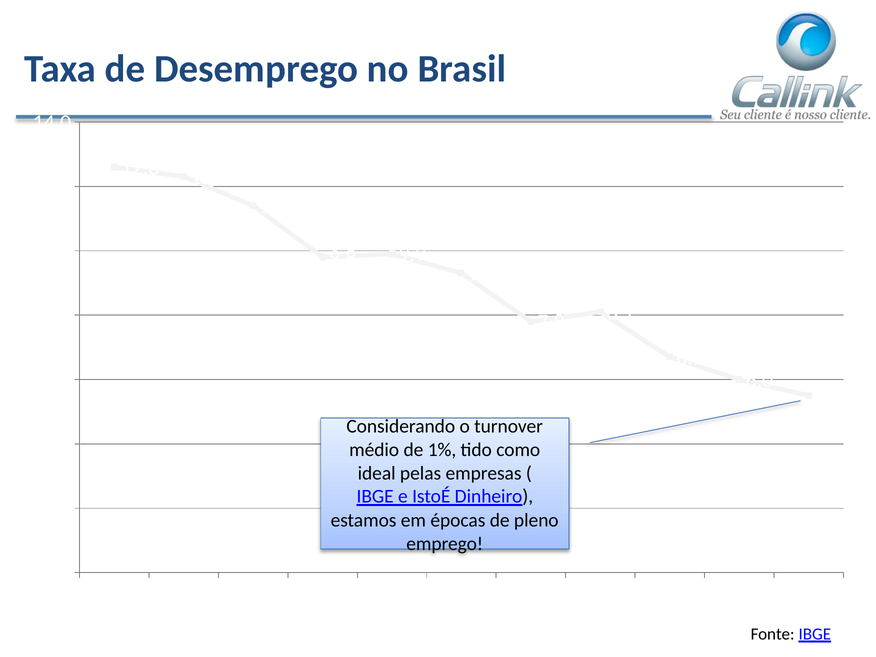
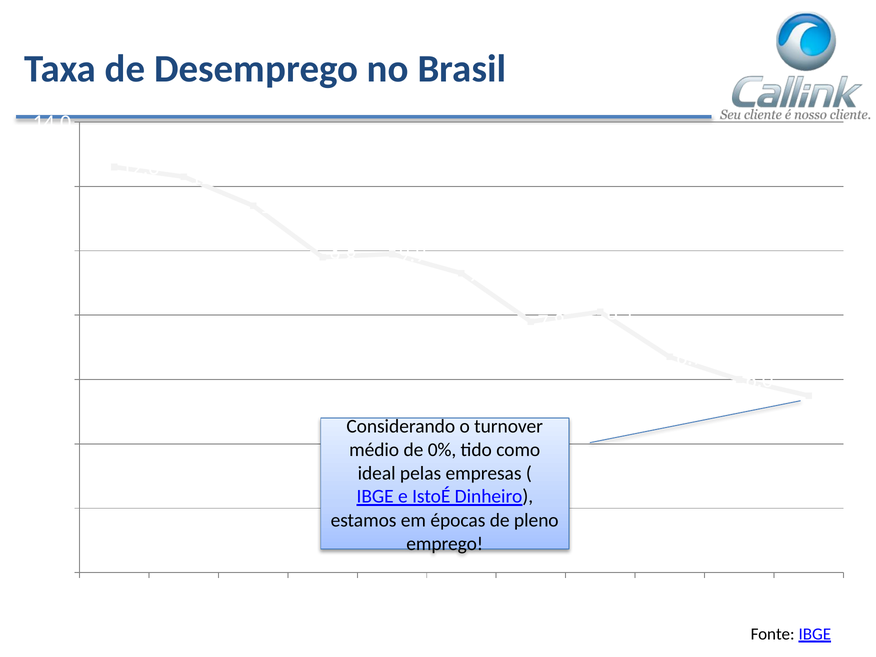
1%: 1% -> 0%
